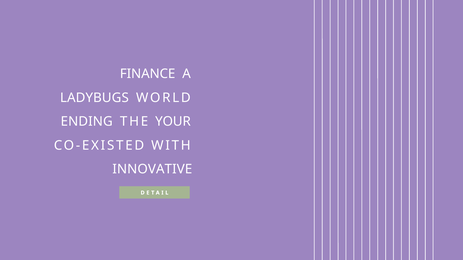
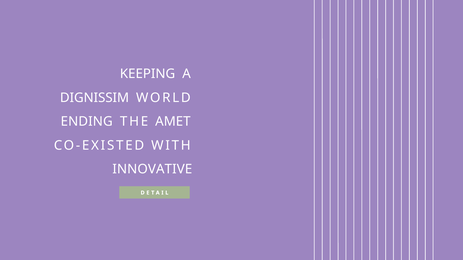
FINANCE: FINANCE -> KEEPING
LADYBUGS: LADYBUGS -> DIGNISSIM
YOUR: YOUR -> AMET
